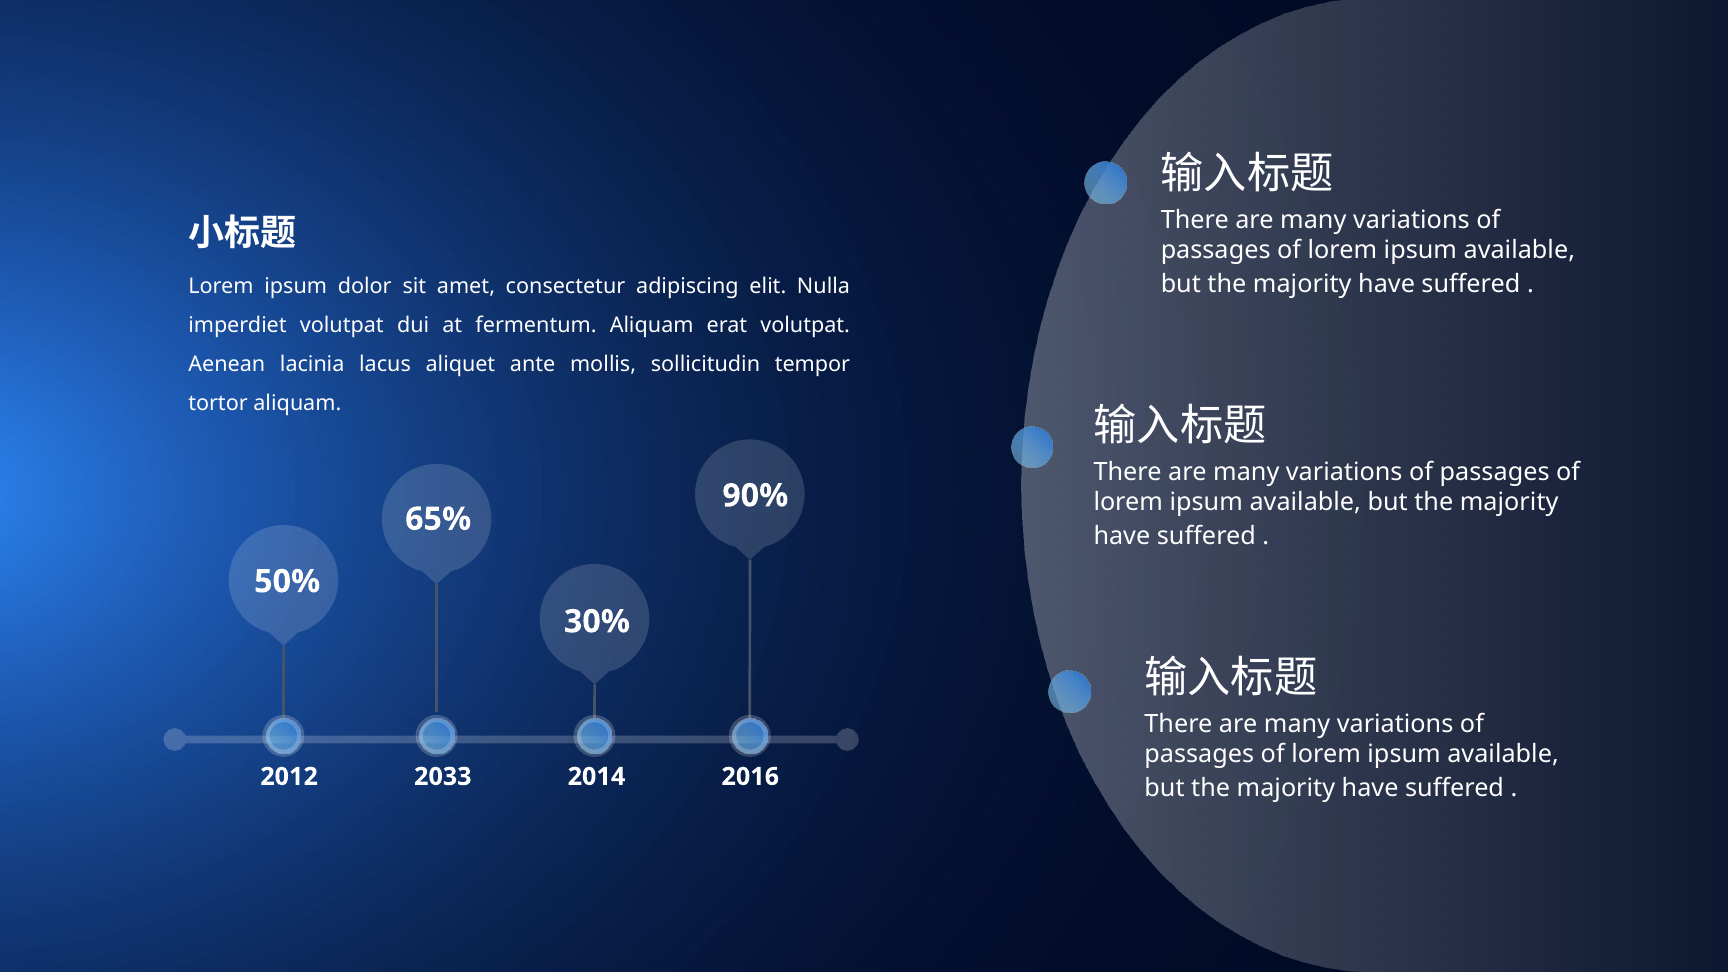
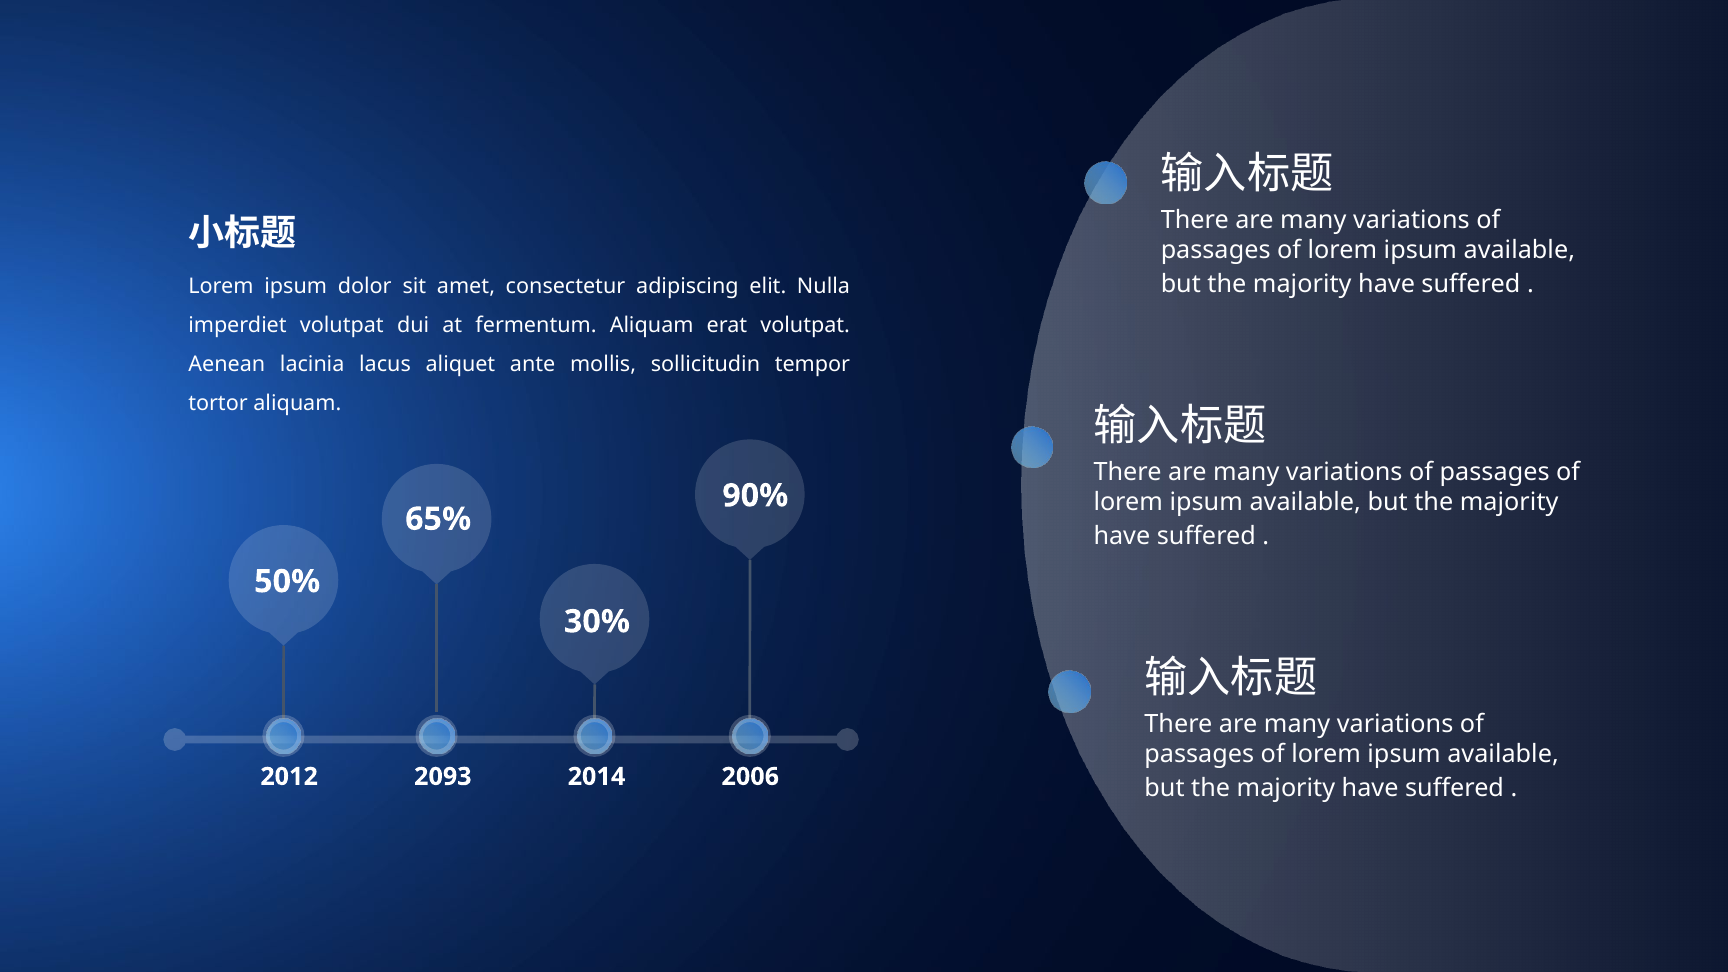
2033: 2033 -> 2093
2016: 2016 -> 2006
